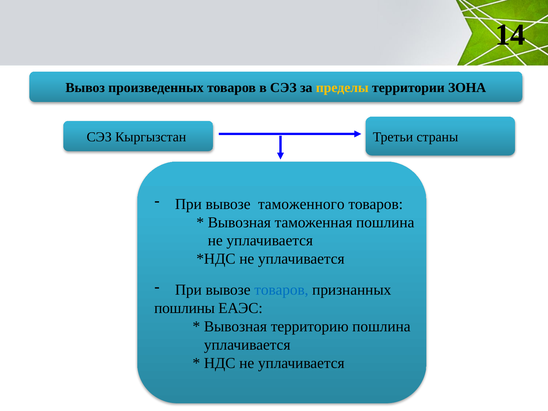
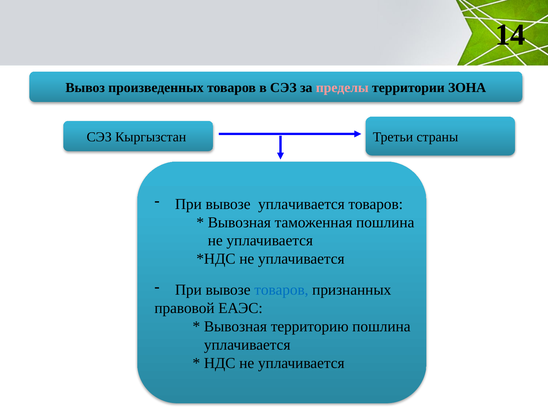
пределы colour: yellow -> pink
вывозе таможенного: таможенного -> уплачивается
пошлины: пошлины -> правовой
